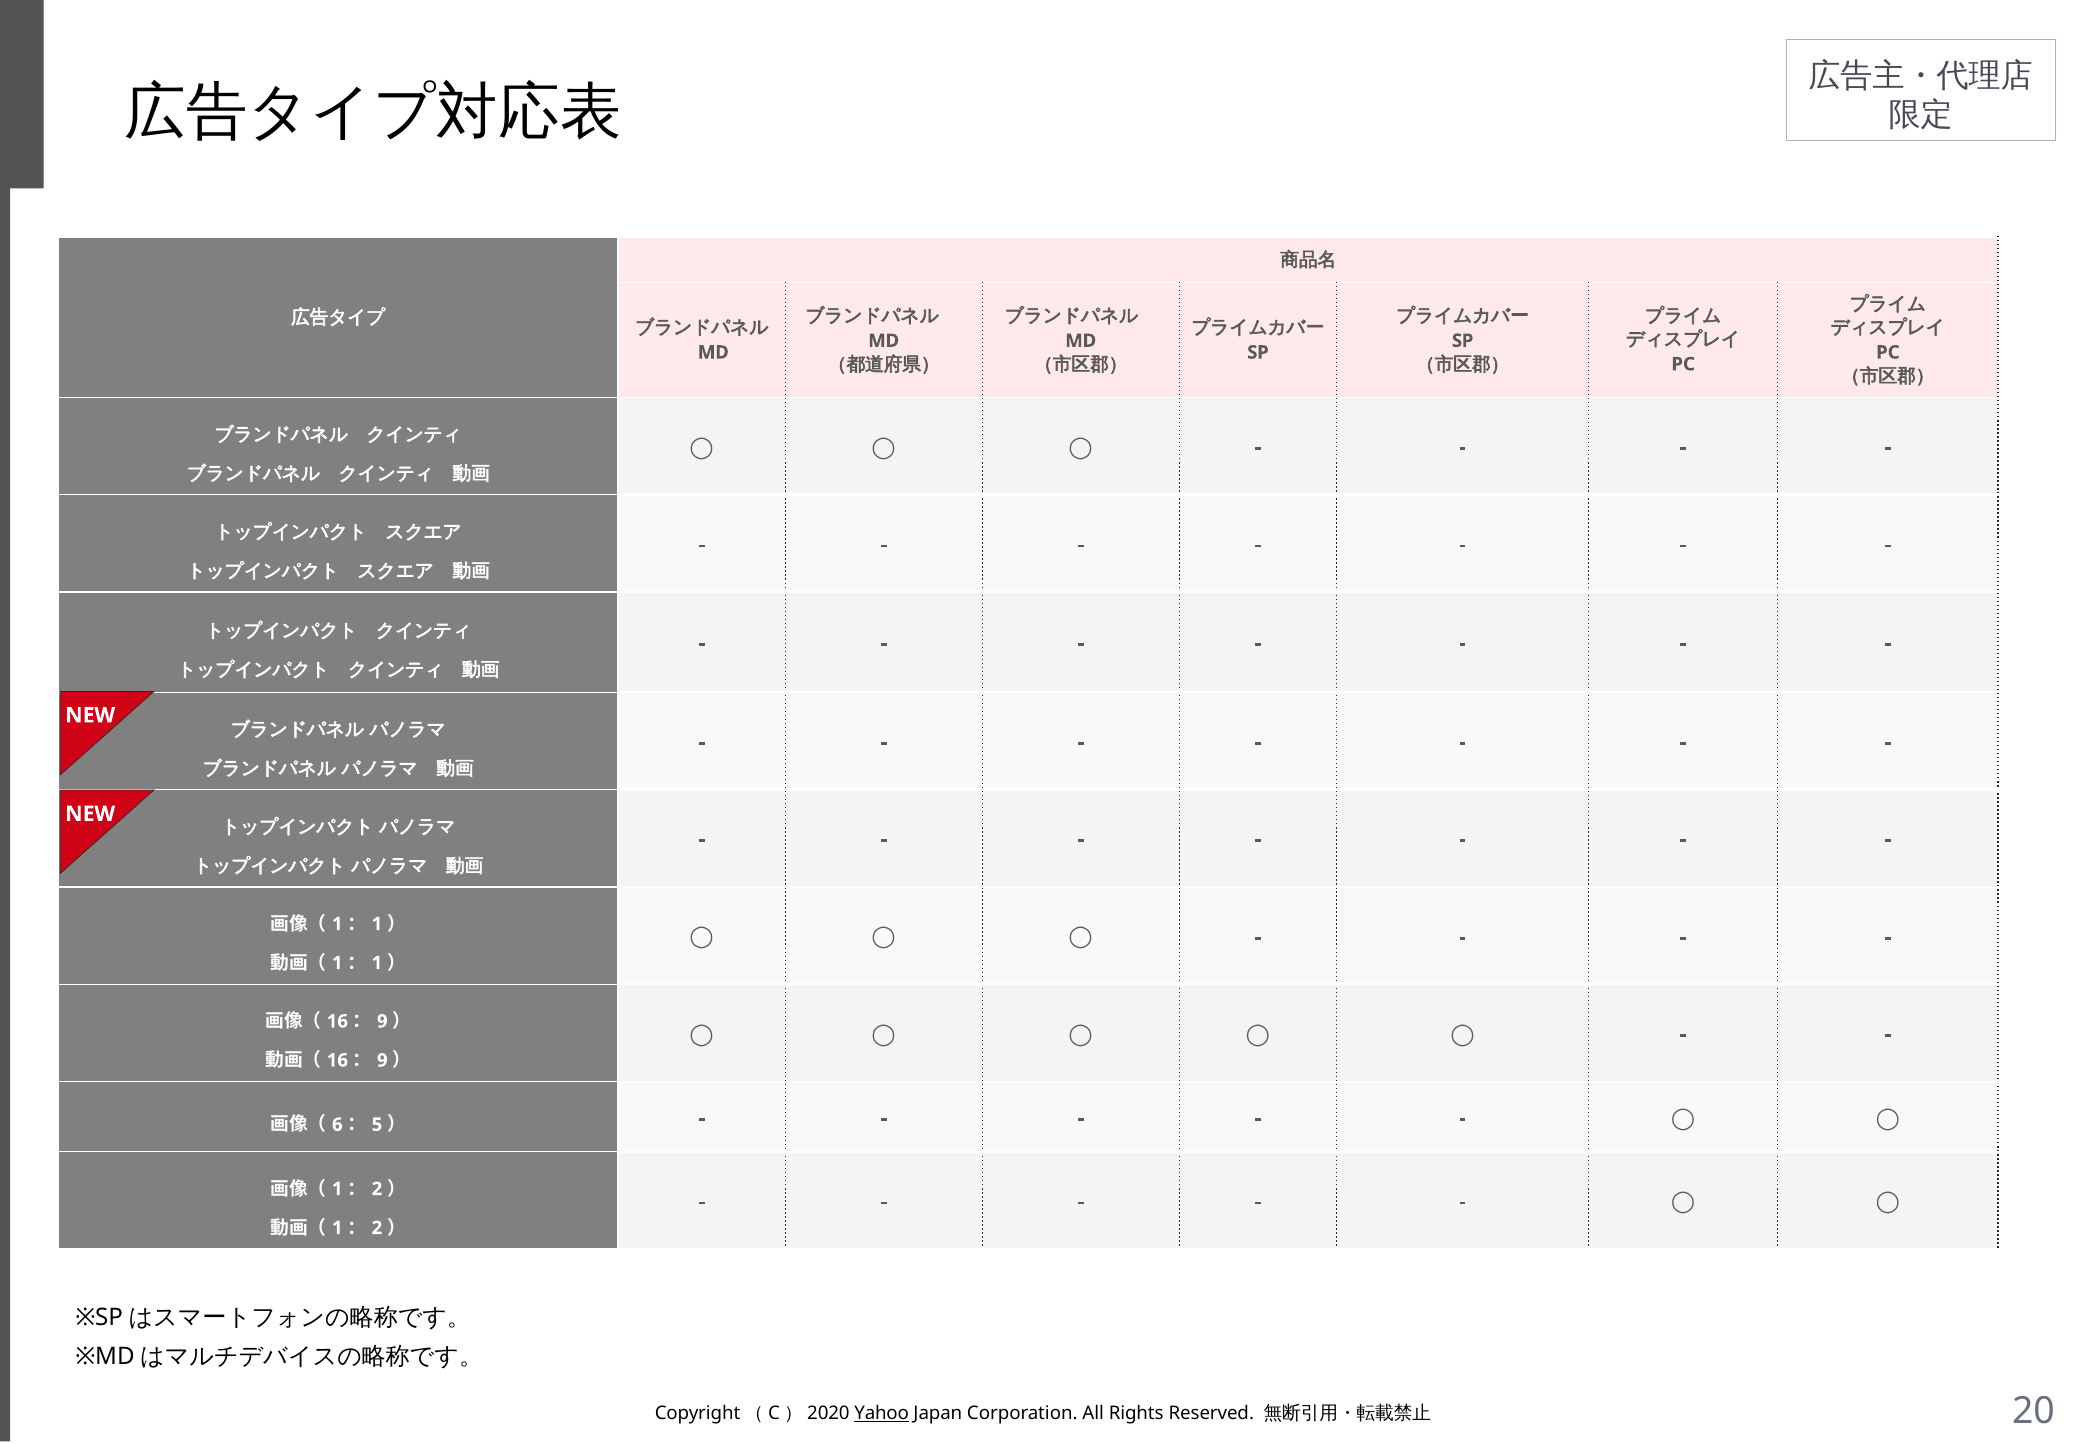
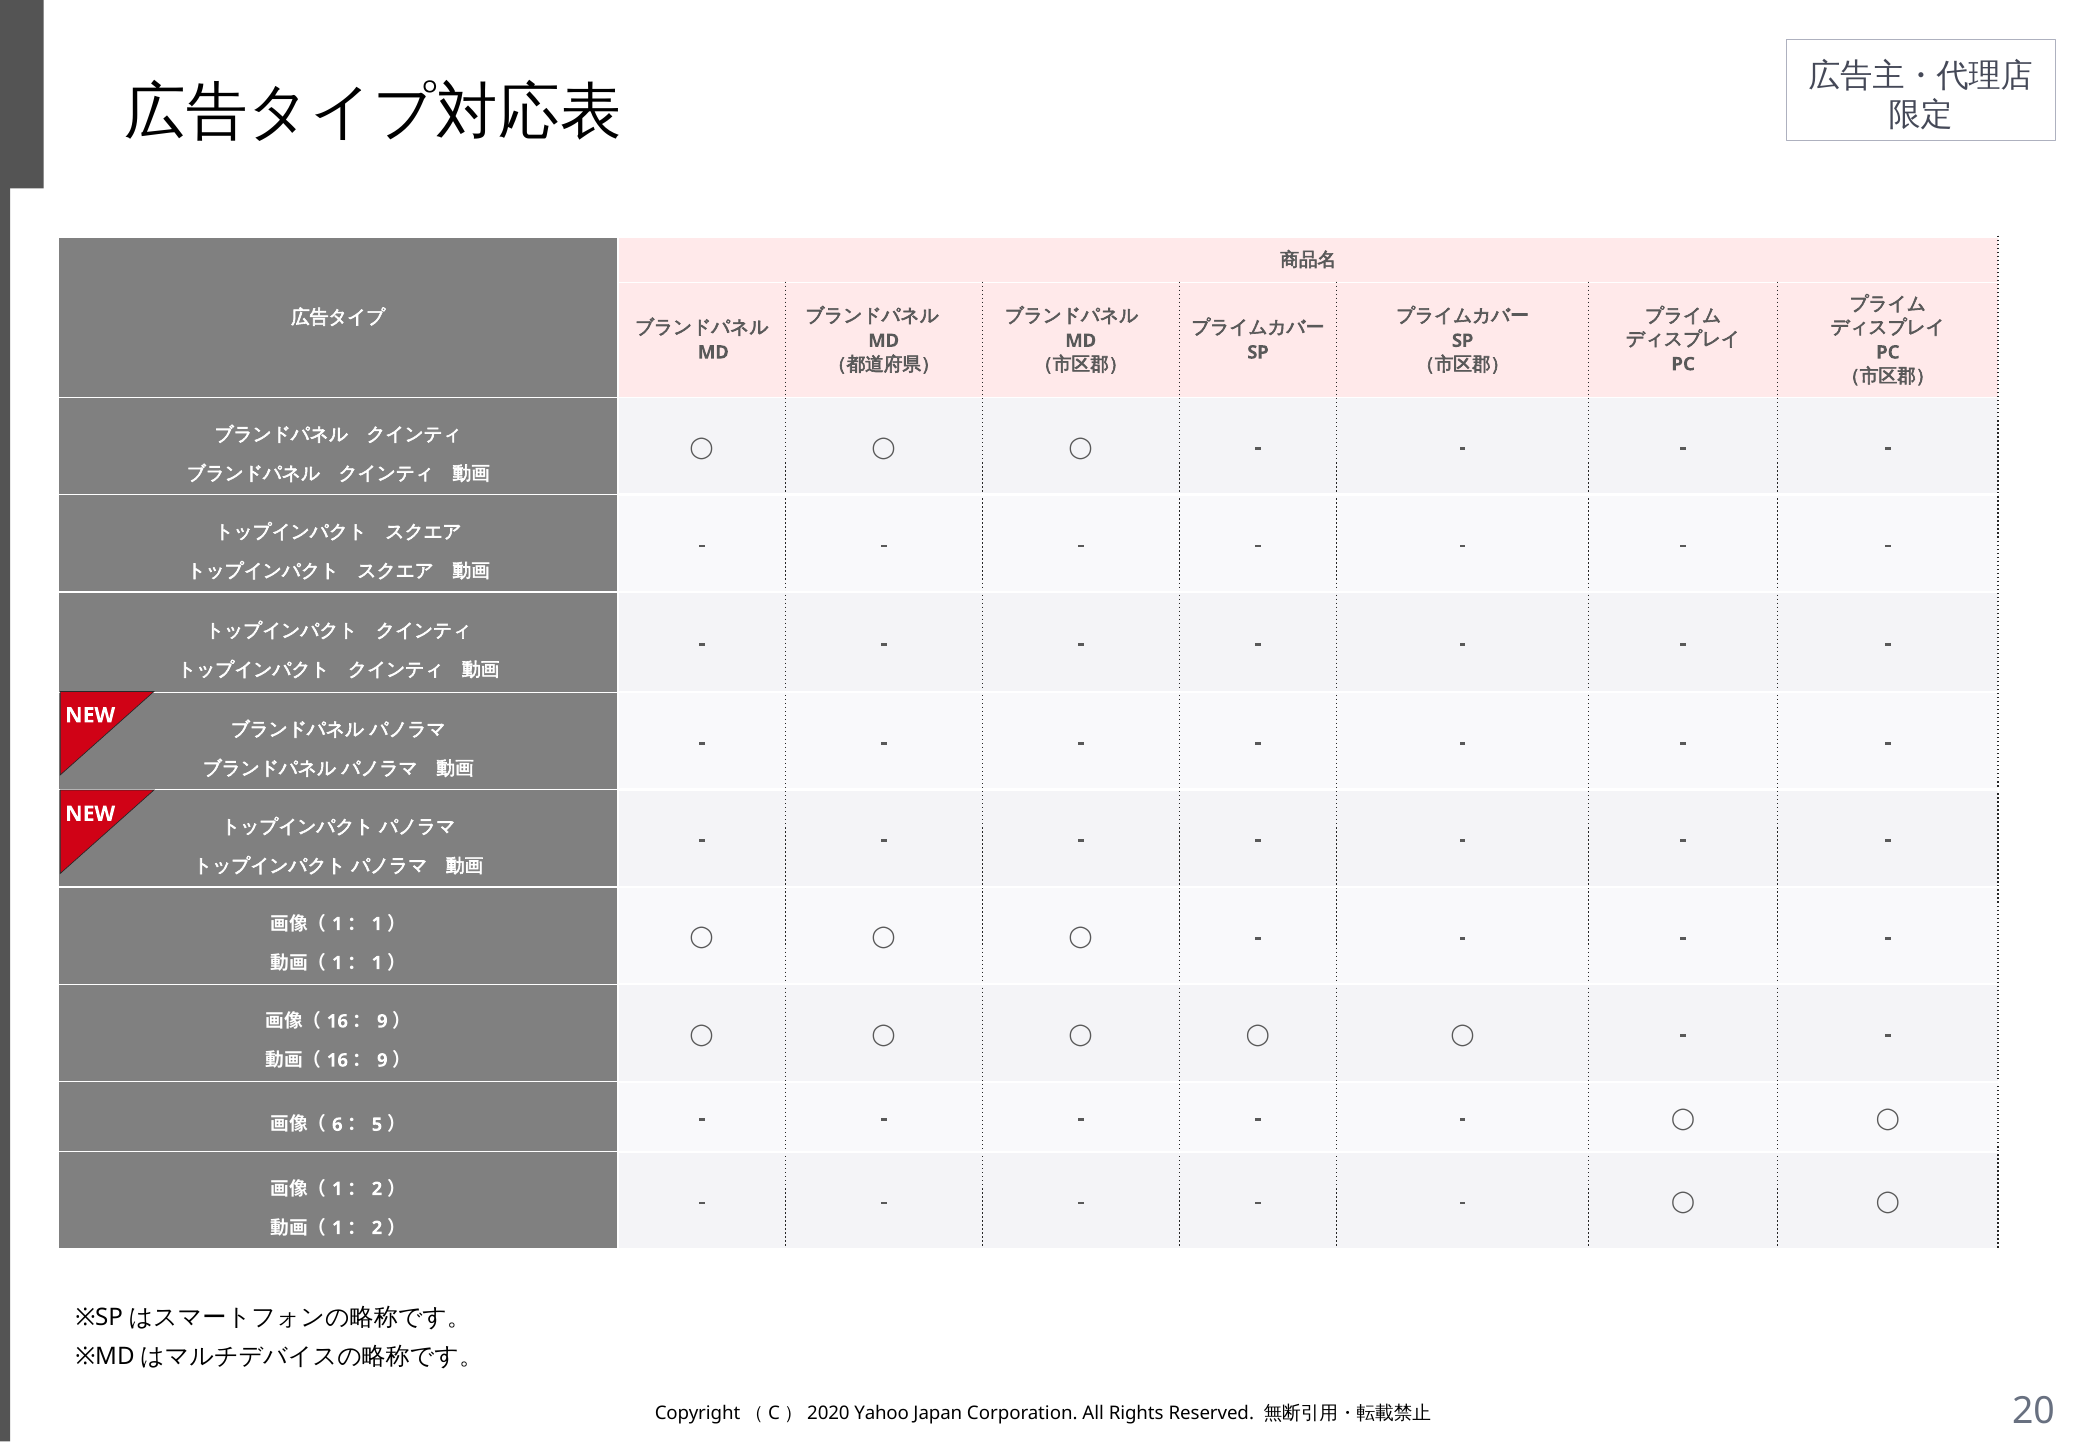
Yahoo underline: present -> none
